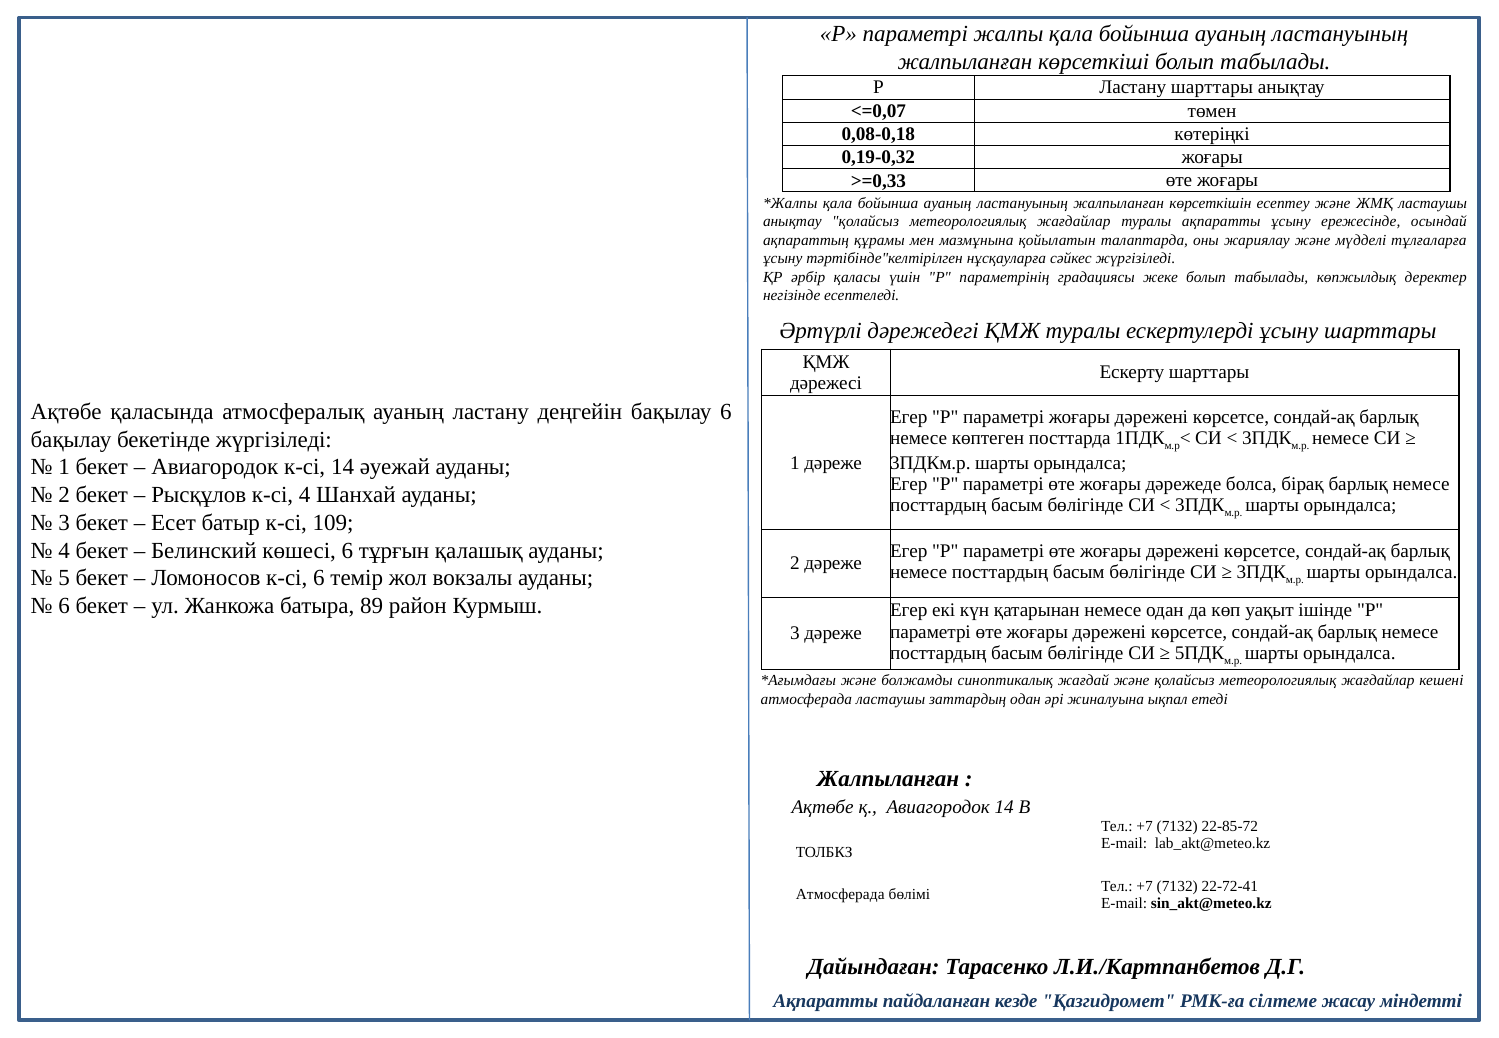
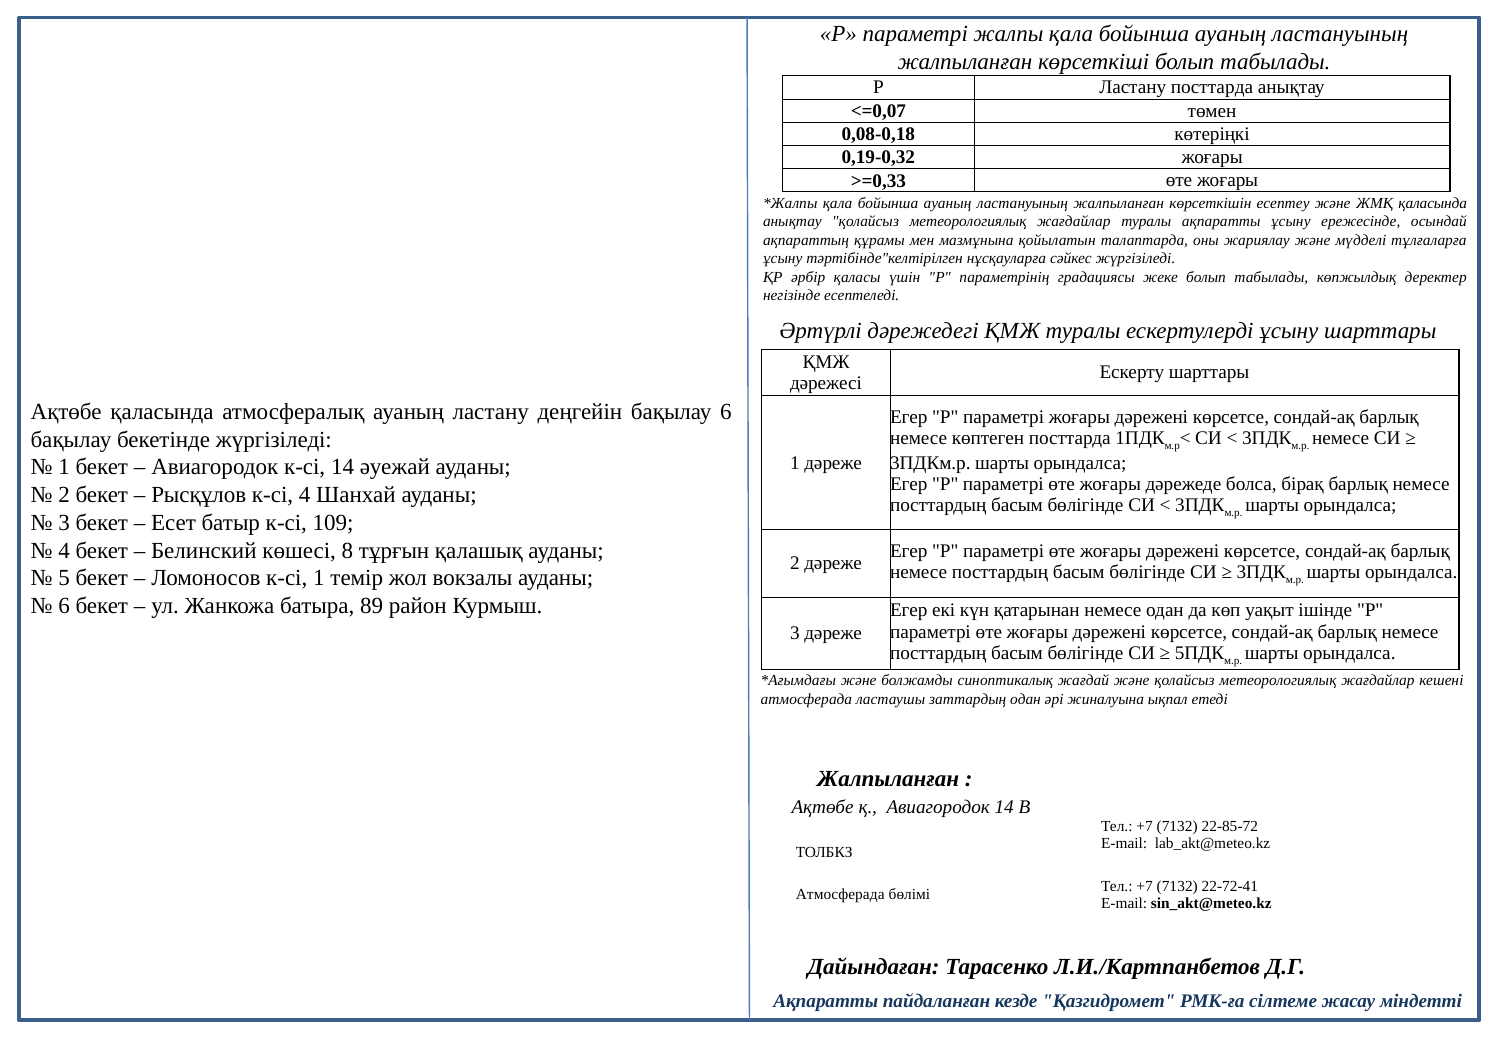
Ластану шарттары: шарттары -> посттарда
ЖМҚ ластаушы: ластаушы -> қаласында
көшесі 6: 6 -> 8
к-сі 6: 6 -> 1
